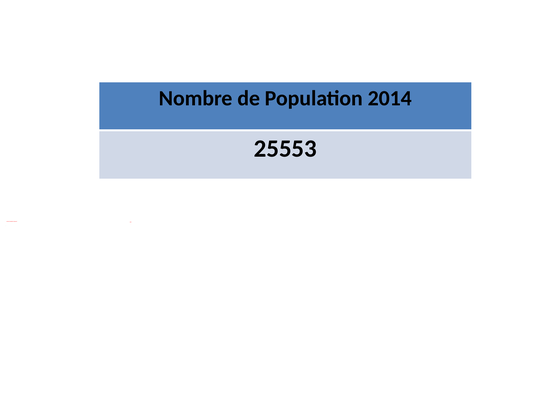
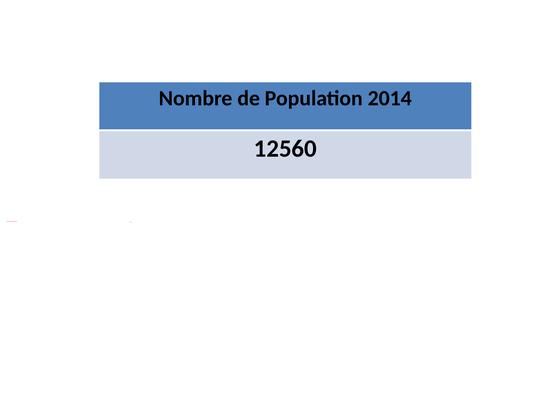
25553: 25553 -> 12560
